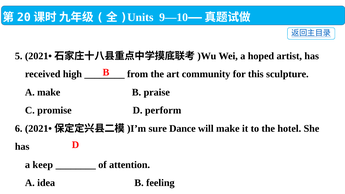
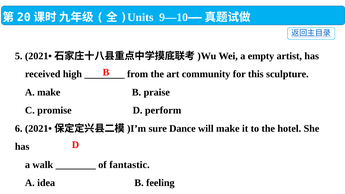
hoped: hoped -> empty
keep: keep -> walk
attention: attention -> fantastic
